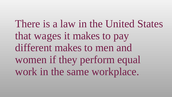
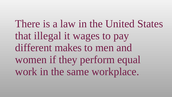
wages: wages -> illegal
it makes: makes -> wages
